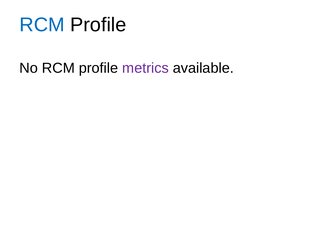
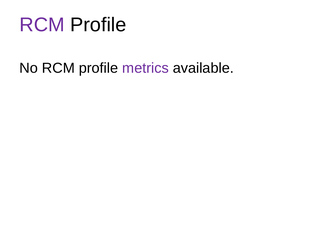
RCM at (42, 25) colour: blue -> purple
